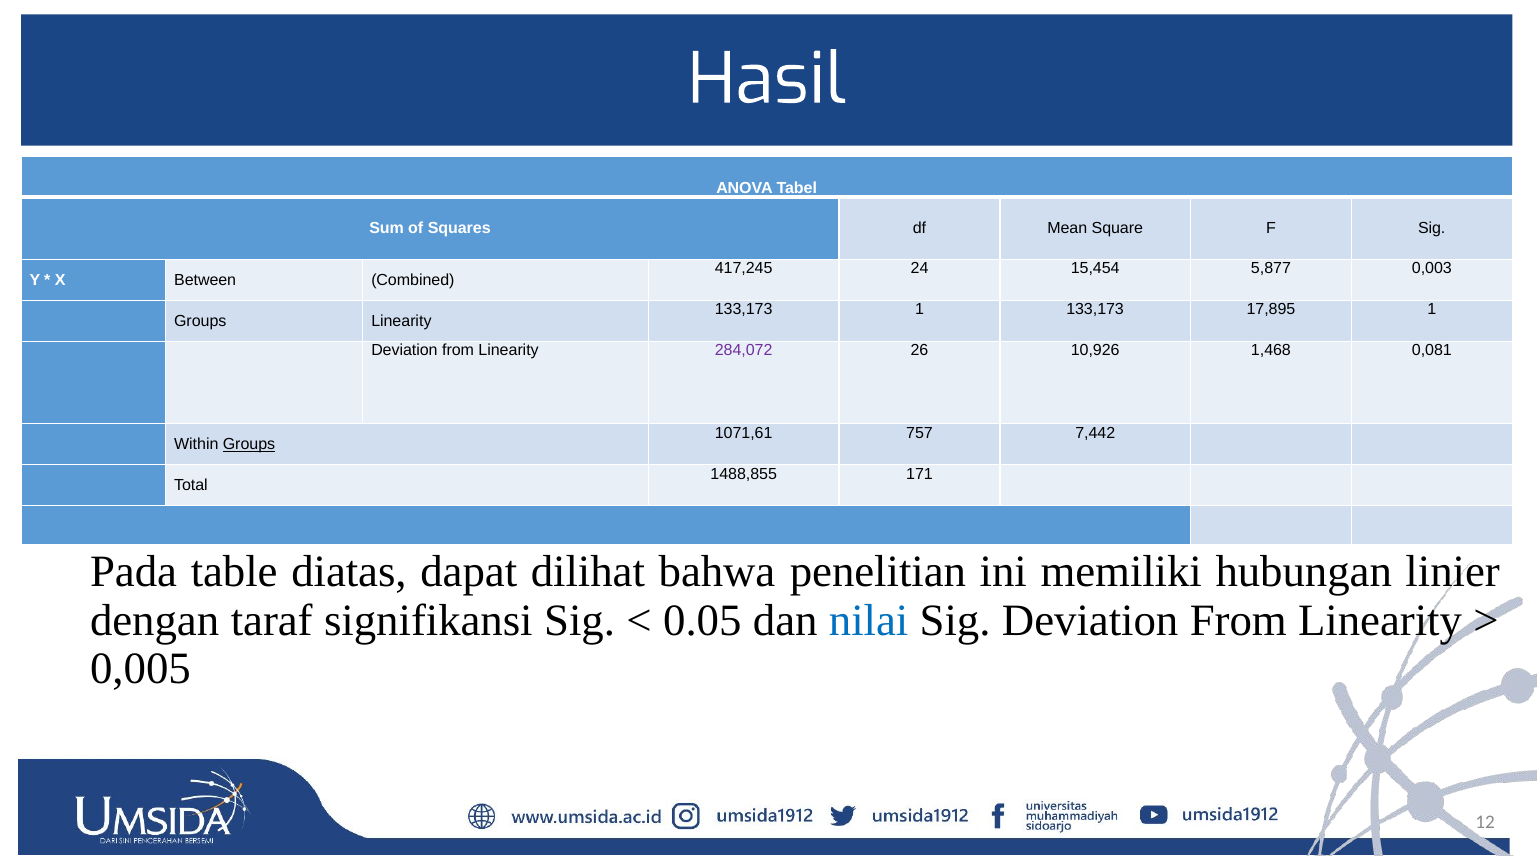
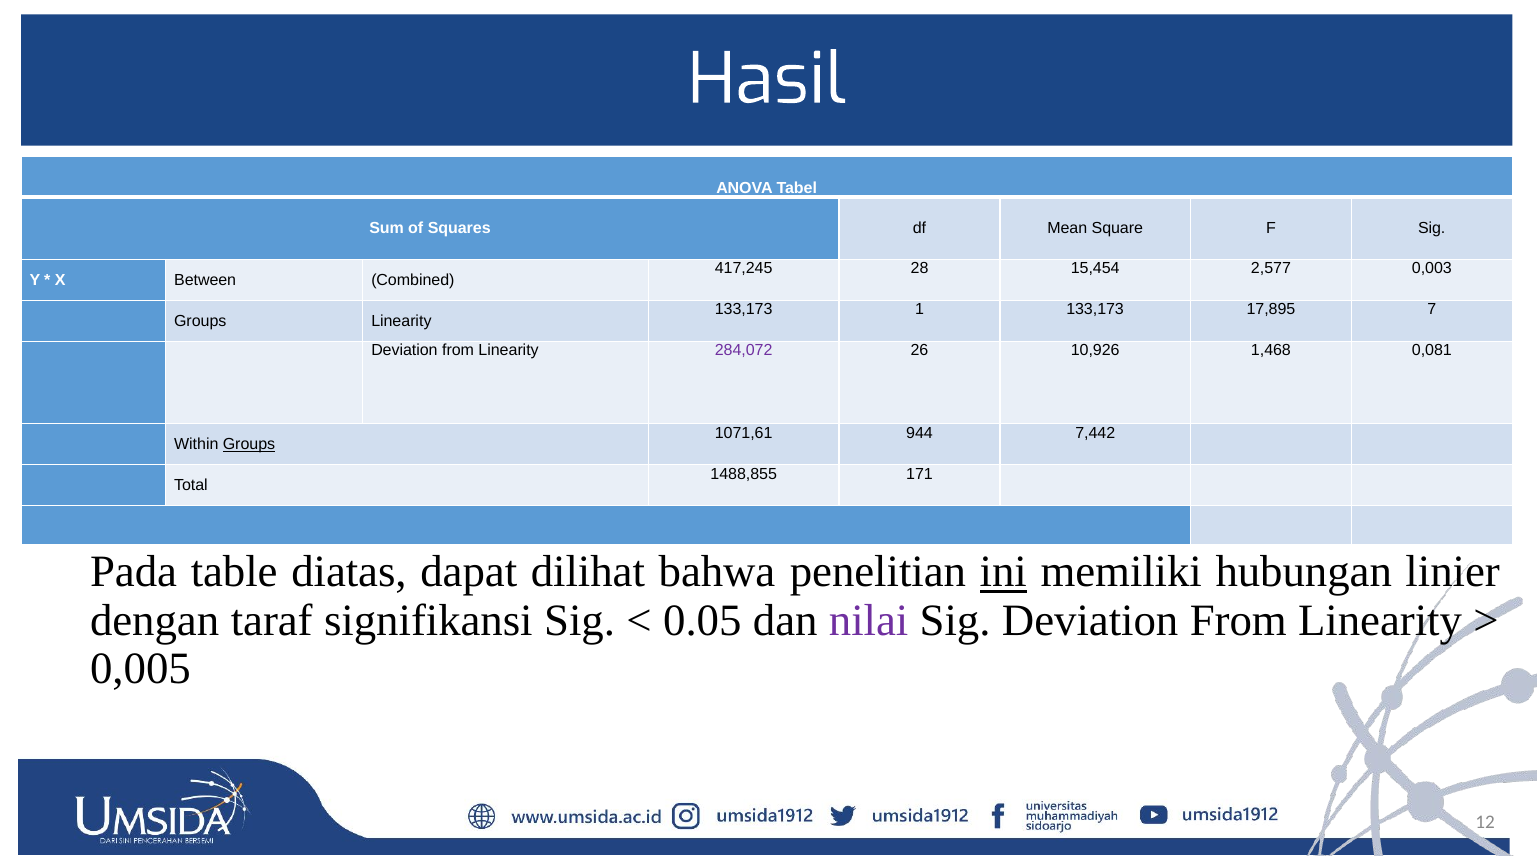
24: 24 -> 28
5,877: 5,877 -> 2,577
17,895 1: 1 -> 7
757: 757 -> 944
ini underline: none -> present
nilai colour: blue -> purple
